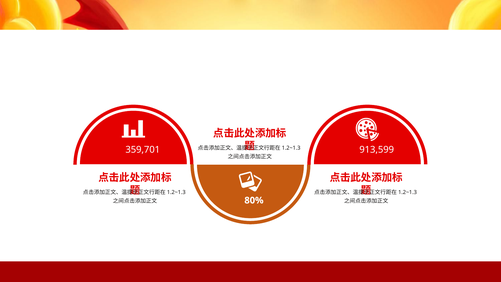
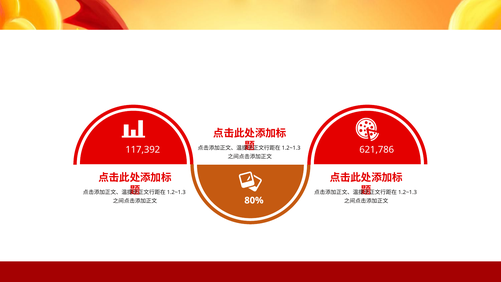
359,701: 359,701 -> 117,392
913,599: 913,599 -> 621,786
